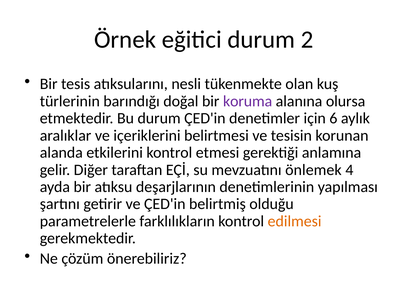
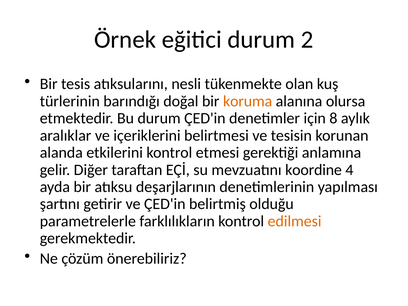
koruma colour: purple -> orange
6: 6 -> 8
önlemek: önlemek -> koordine
